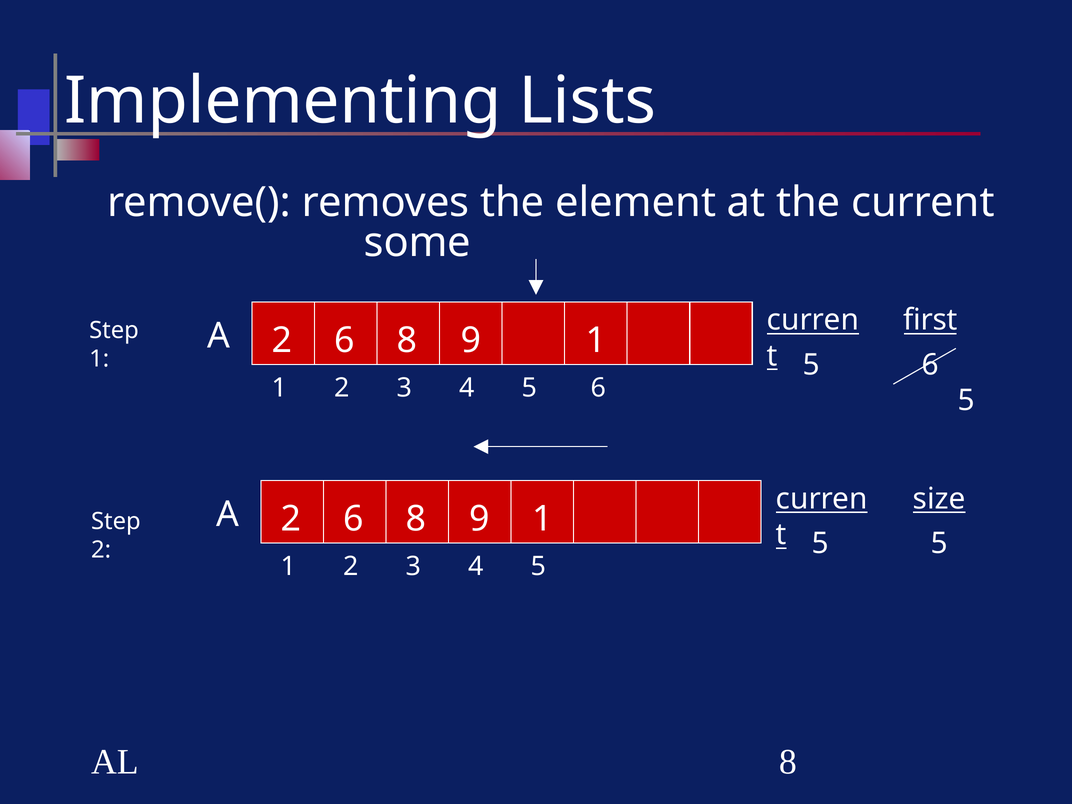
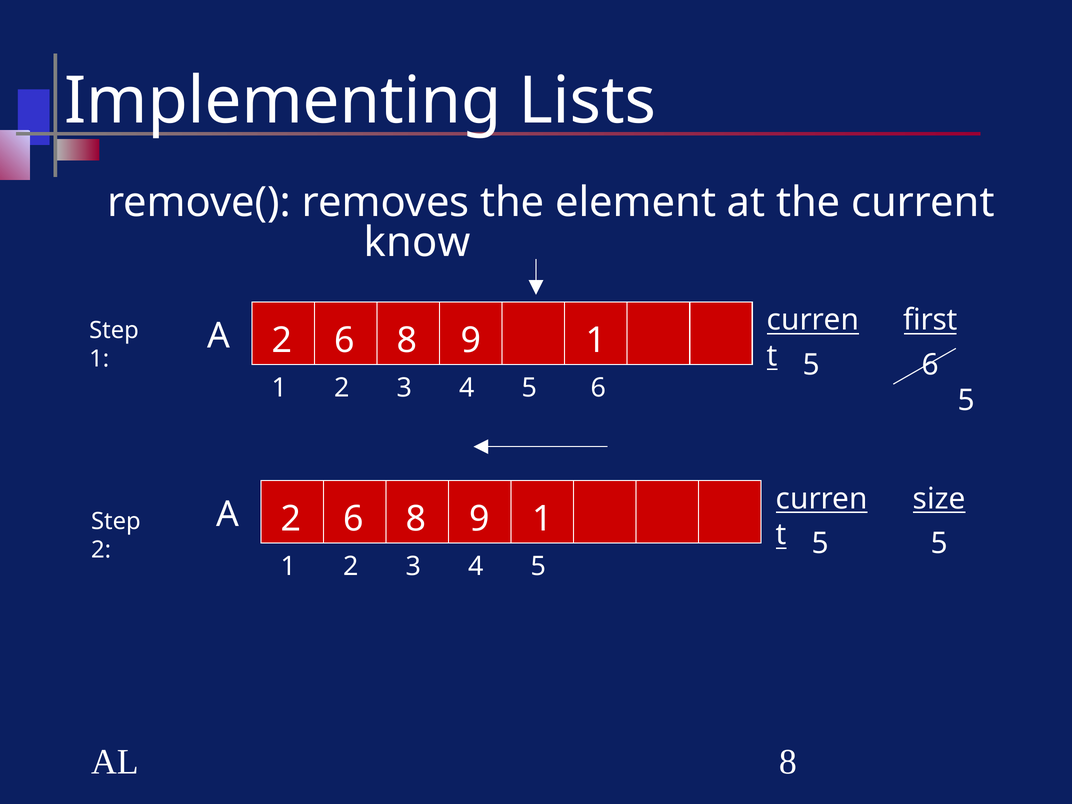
some: some -> know
